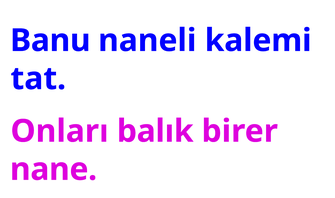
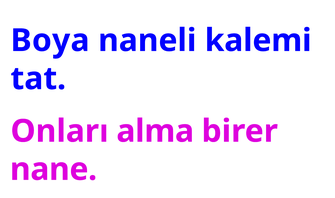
Banu: Banu -> Boya
balık: balık -> alma
